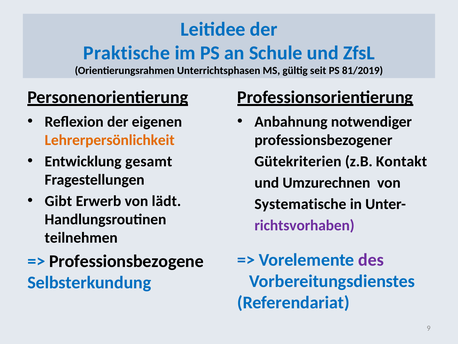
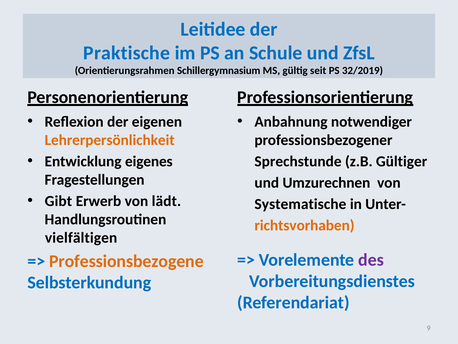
Unterrichtsphasen: Unterrichtsphasen -> Schillergymnasium
81/2019: 81/2019 -> 32/2019
gesamt: gesamt -> eigenes
Gütekriterien: Gütekriterien -> Sprechstunde
Kontakt: Kontakt -> Gültiger
richtsvorhaben colour: purple -> orange
teilnehmen: teilnehmen -> vielfältigen
Professionsbezogene colour: black -> orange
